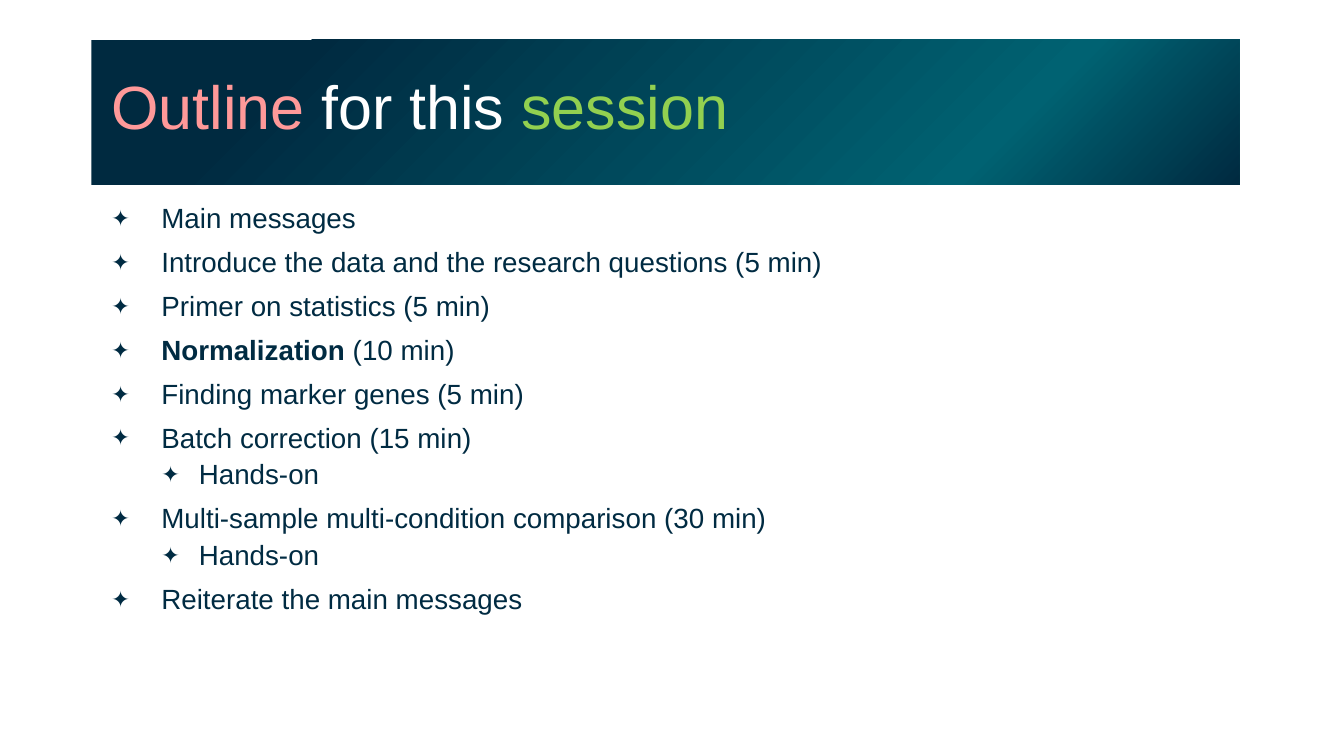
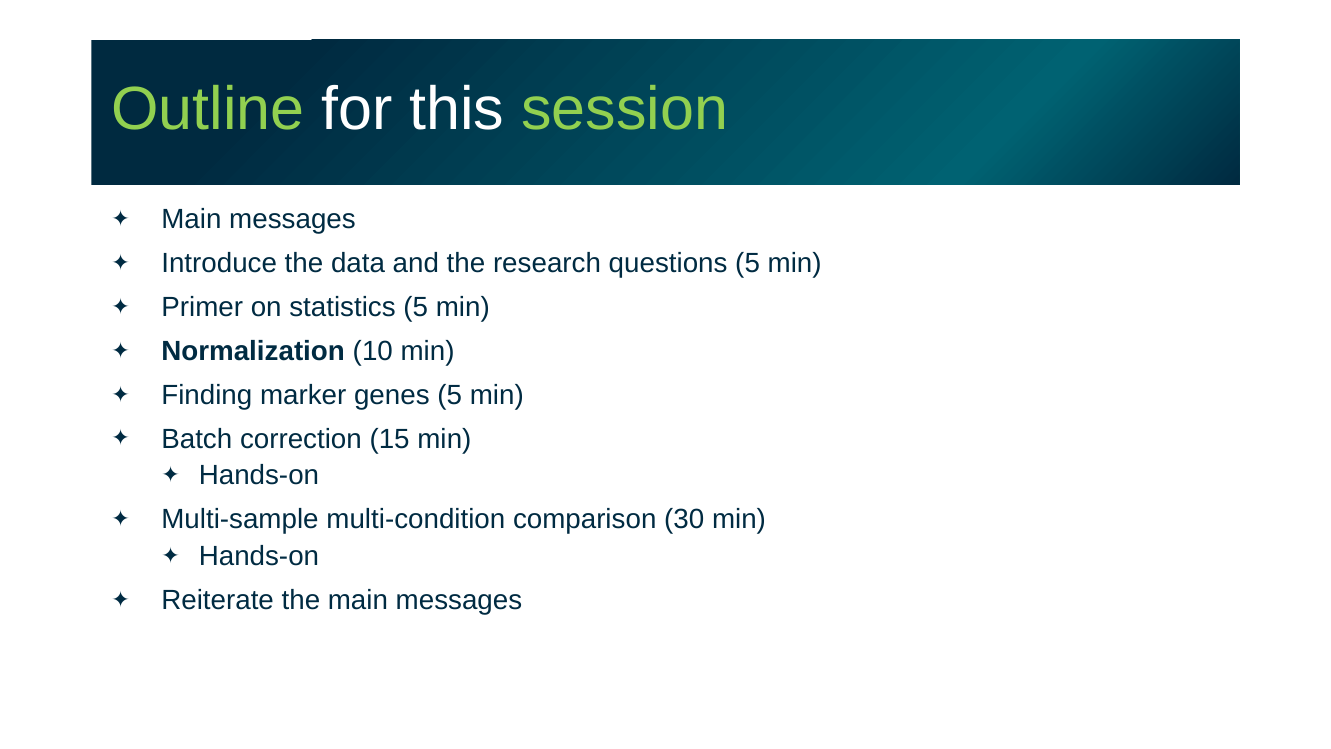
Outline colour: pink -> light green
